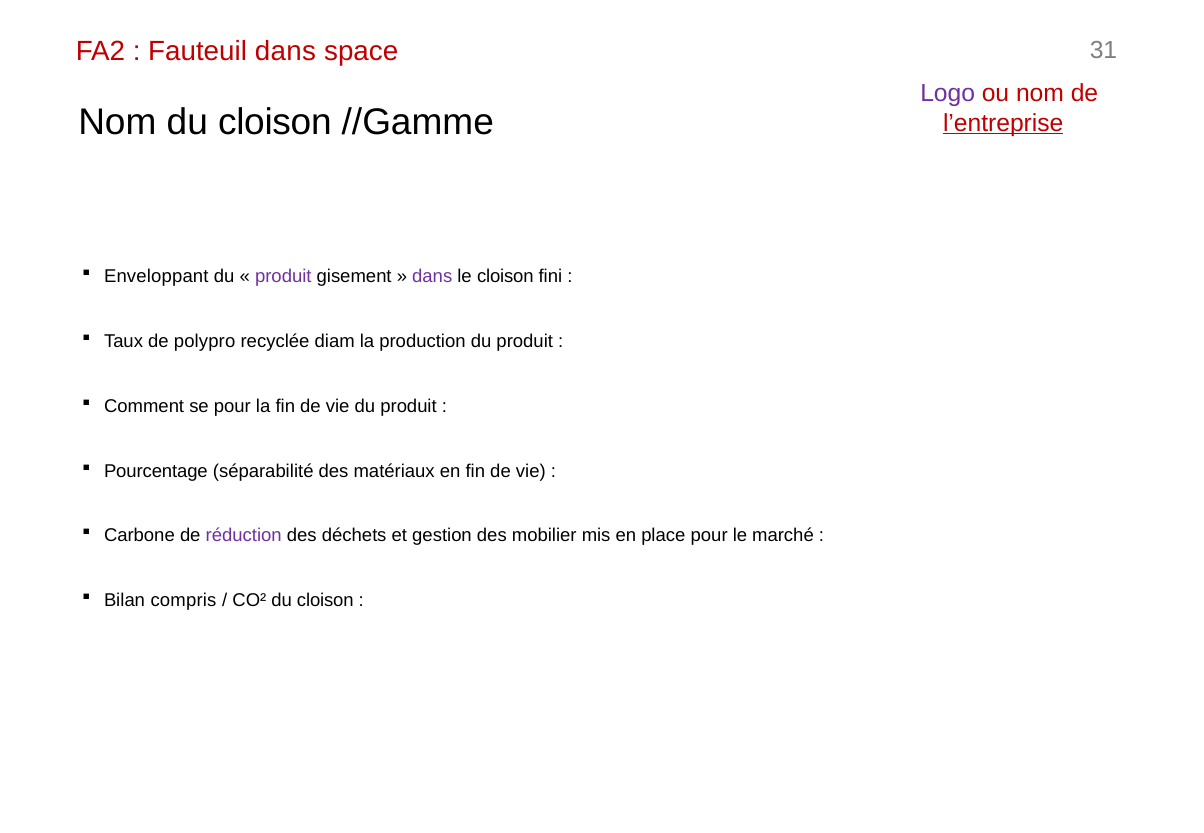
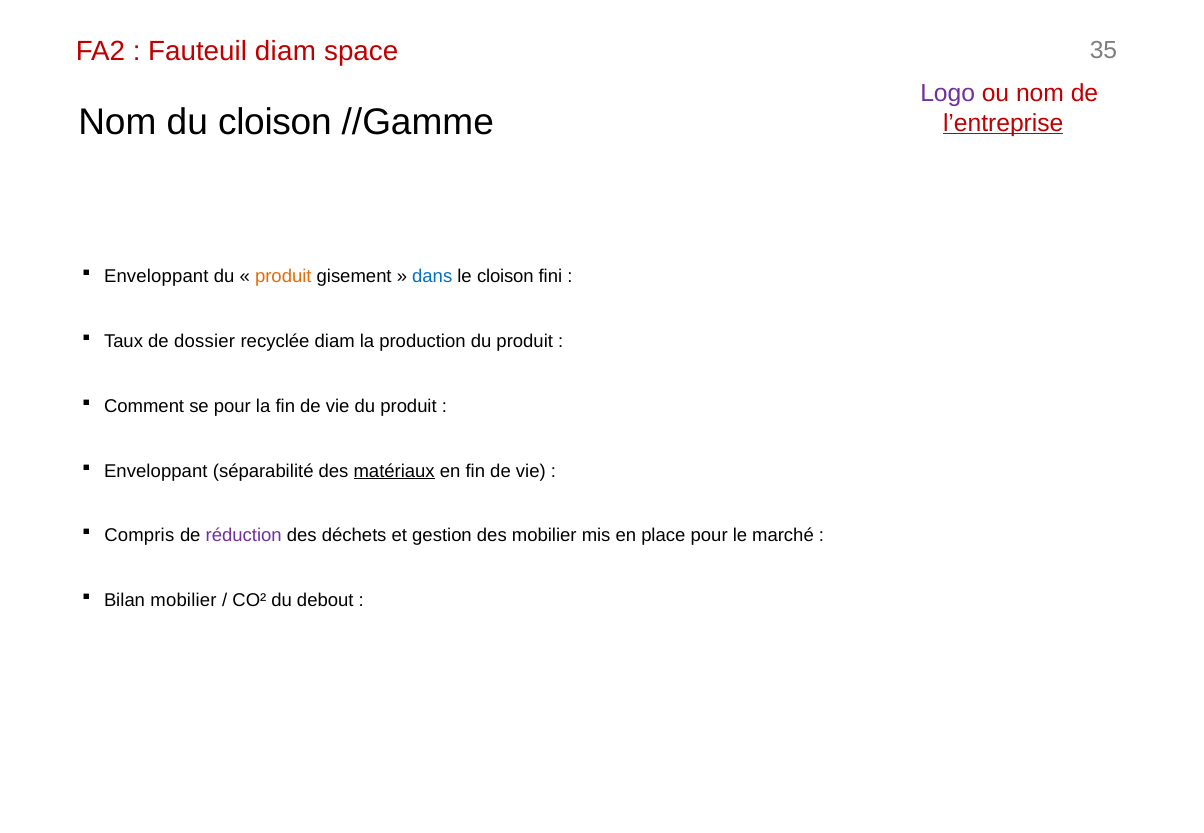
Fauteuil dans: dans -> diam
31: 31 -> 35
produit at (283, 277) colour: purple -> orange
dans at (432, 277) colour: purple -> blue
polypro: polypro -> dossier
Pourcentage at (156, 471): Pourcentage -> Enveloppant
matériaux underline: none -> present
Carbone: Carbone -> Compris
Bilan compris: compris -> mobilier
CO² du cloison: cloison -> debout
